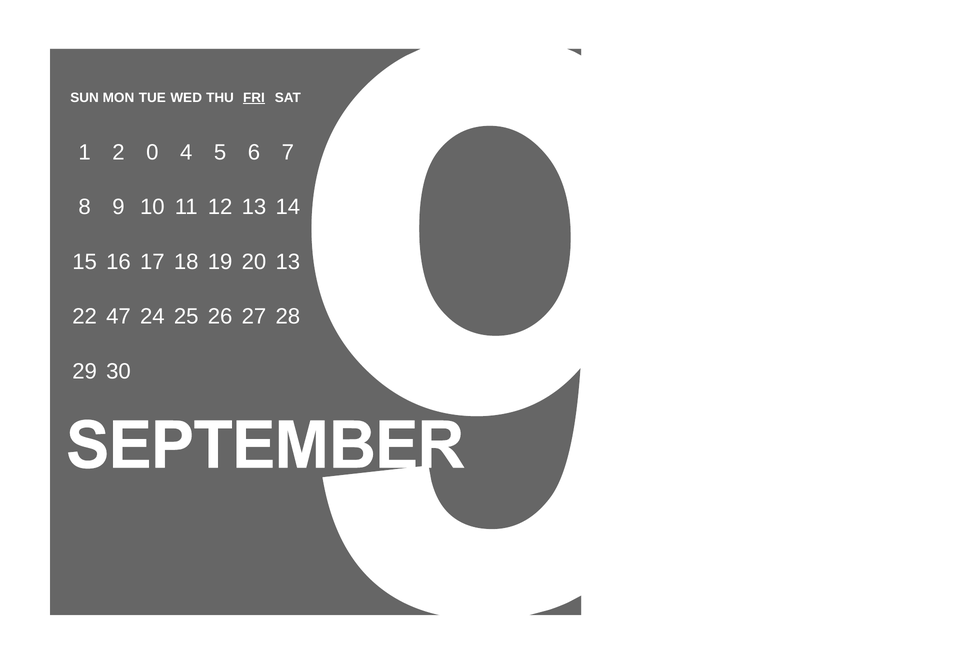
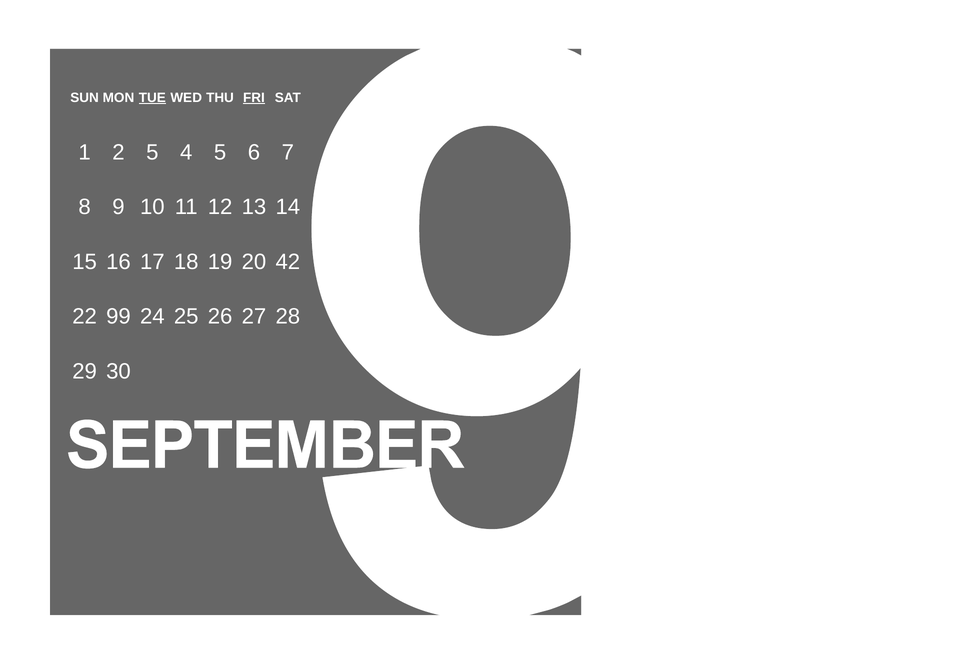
TUE underline: none -> present
2 0: 0 -> 5
20 13: 13 -> 42
47: 47 -> 99
